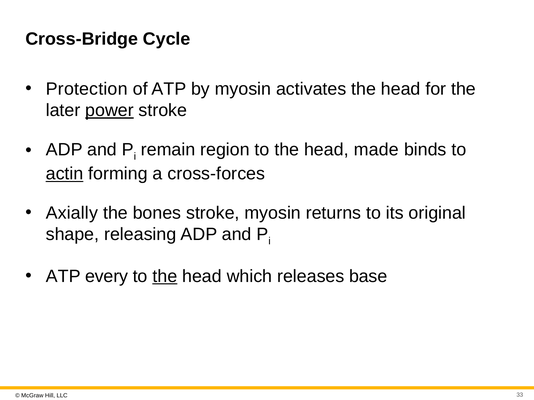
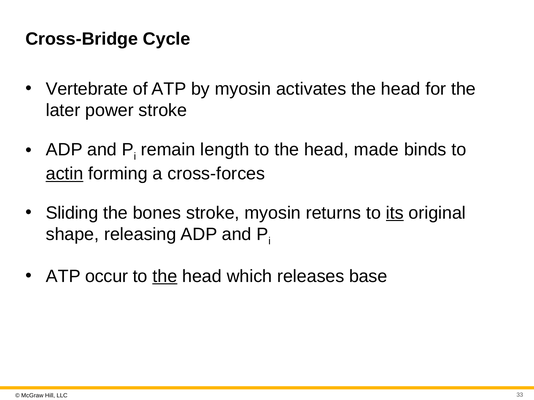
Protection: Protection -> Vertebrate
power underline: present -> none
region: region -> length
Axially: Axially -> Sliding
its underline: none -> present
every: every -> occur
